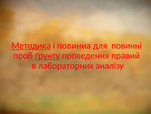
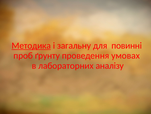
повинна: повинна -> загальну
ґрунту underline: present -> none
правий: правий -> умовах
